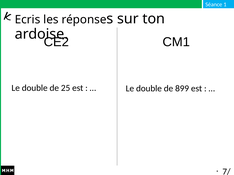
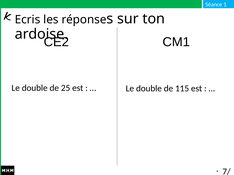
899: 899 -> 115
